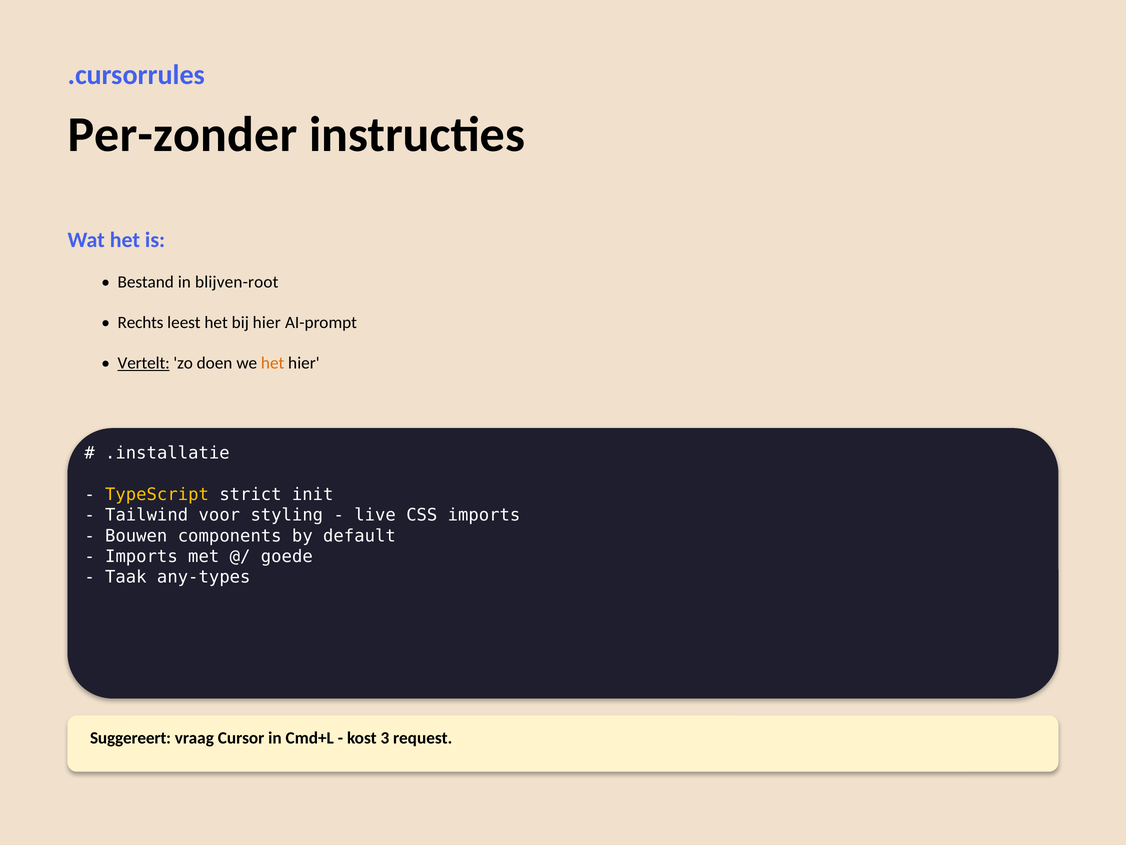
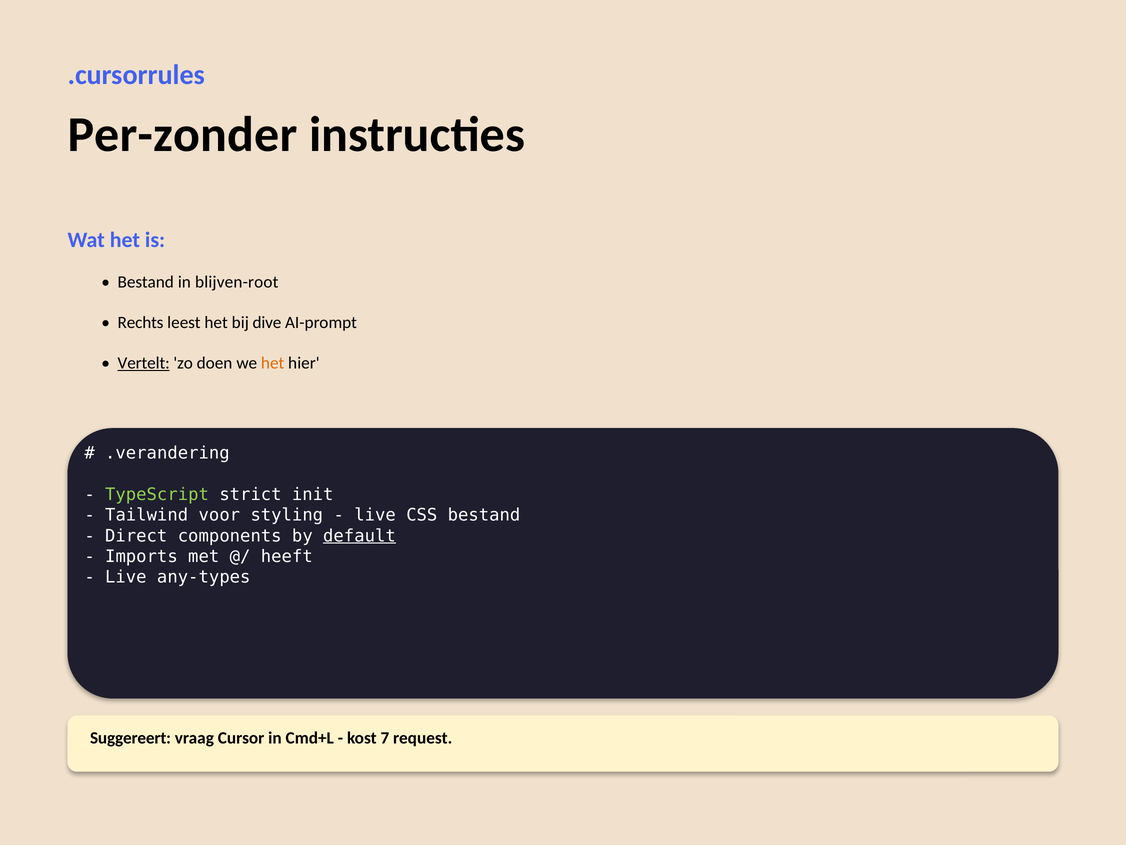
bij hier: hier -> dive
.installatie: .installatie -> .verandering
TypeScript colour: yellow -> light green
CSS imports: imports -> bestand
Bouwen: Bouwen -> Direct
default underline: none -> present
goede: goede -> heeft
Taak at (126, 577): Taak -> Live
3: 3 -> 7
